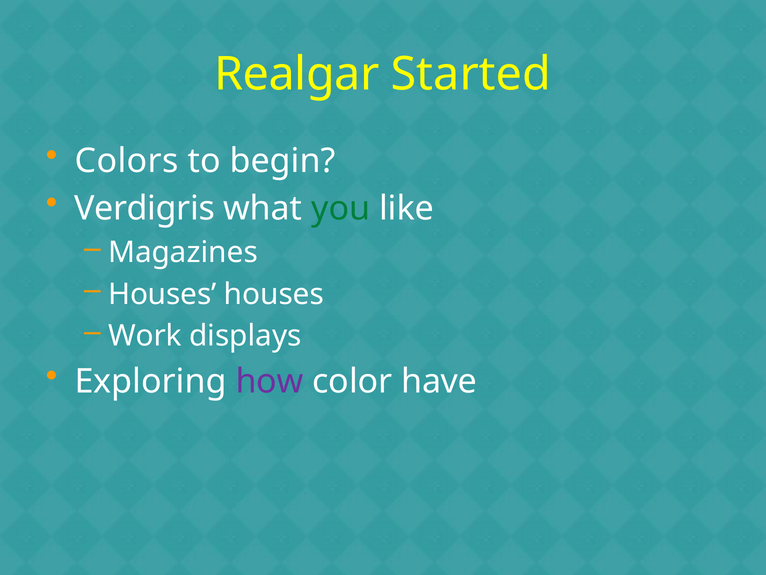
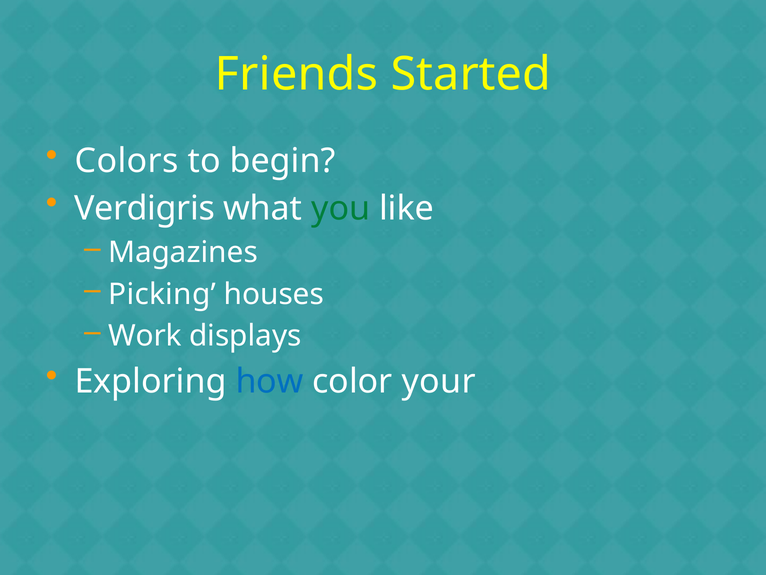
Realgar: Realgar -> Friends
Houses at (162, 294): Houses -> Picking
how colour: purple -> blue
have: have -> your
